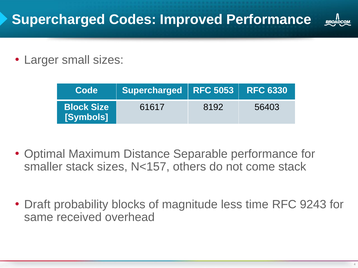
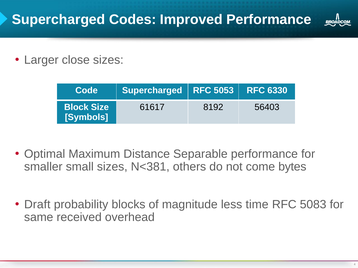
small: small -> close
smaller stack: stack -> small
N<157: N<157 -> N<381
come stack: stack -> bytes
9243: 9243 -> 5083
